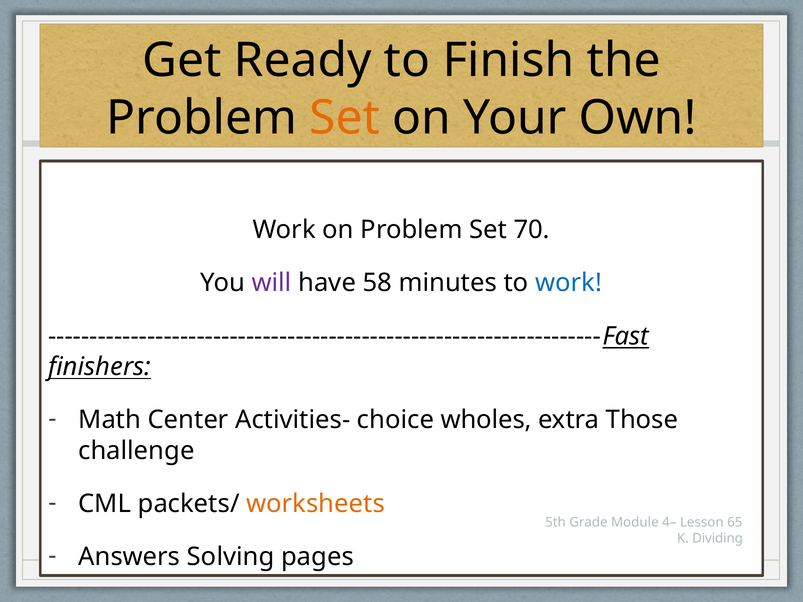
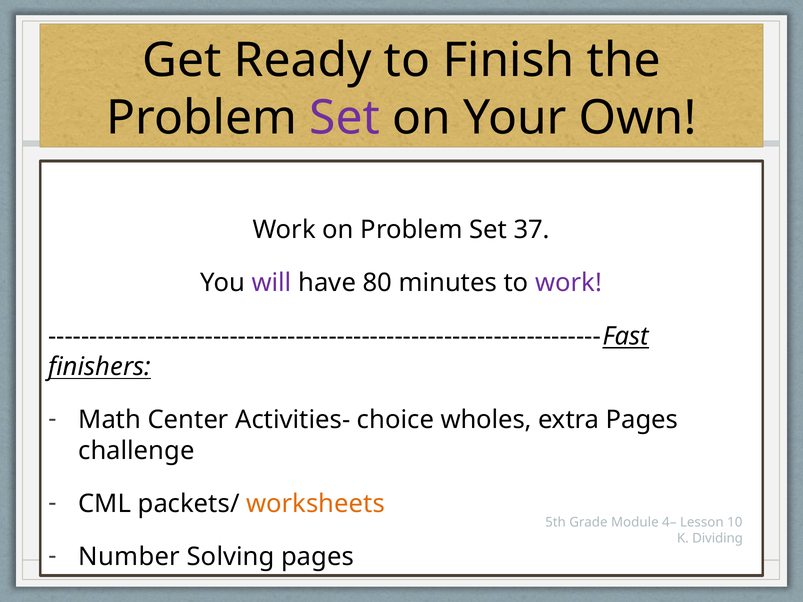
Set at (345, 118) colour: orange -> purple
70: 70 -> 37
58: 58 -> 80
work at (569, 283) colour: blue -> purple
extra Those: Those -> Pages
65: 65 -> 10
Answers: Answers -> Number
